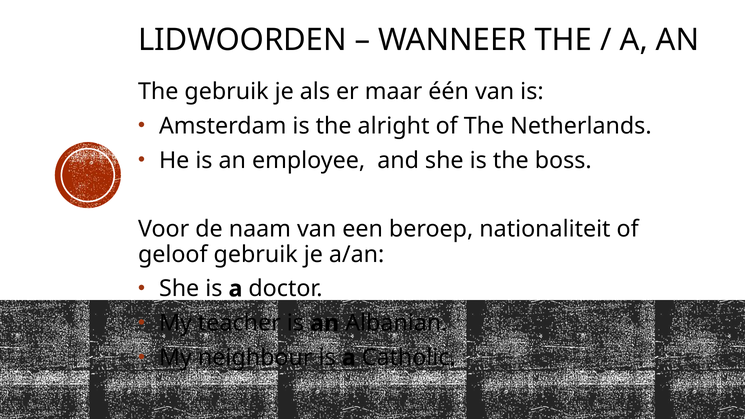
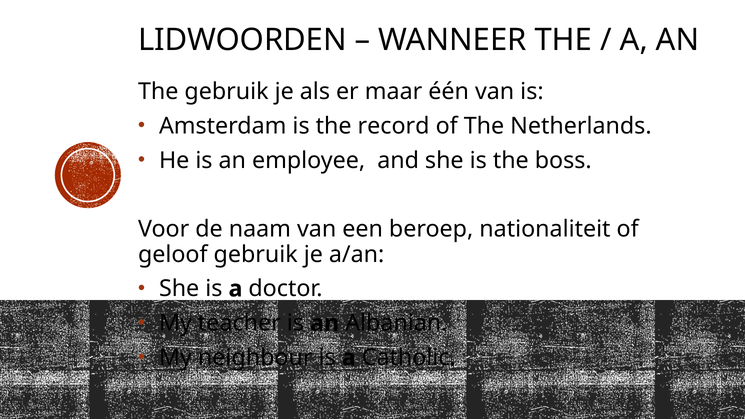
alright: alright -> record
